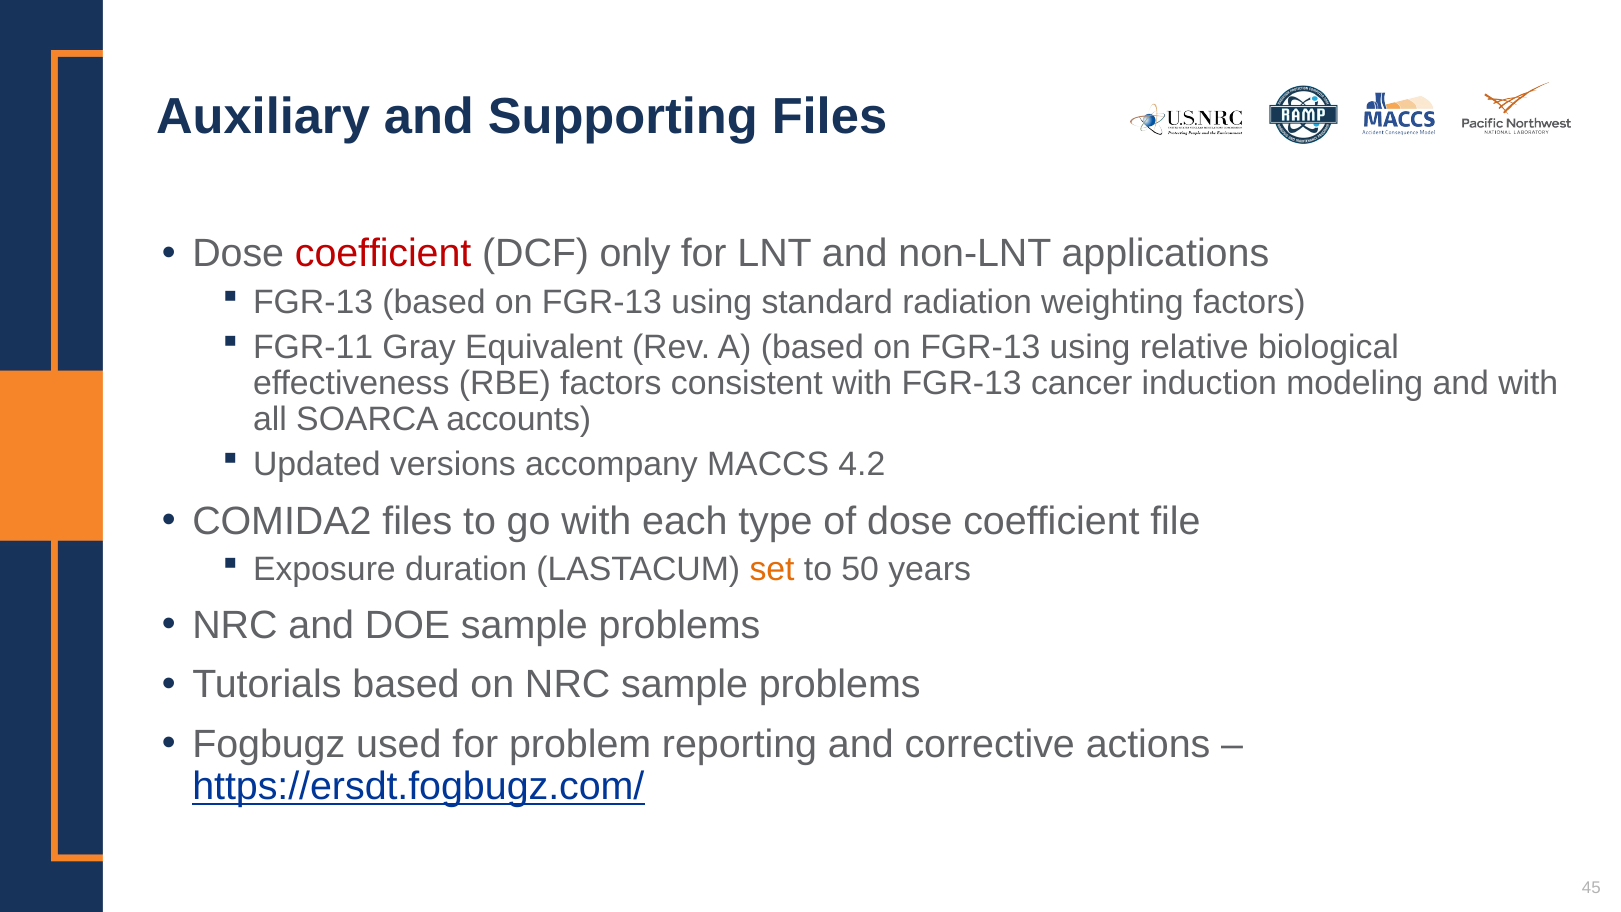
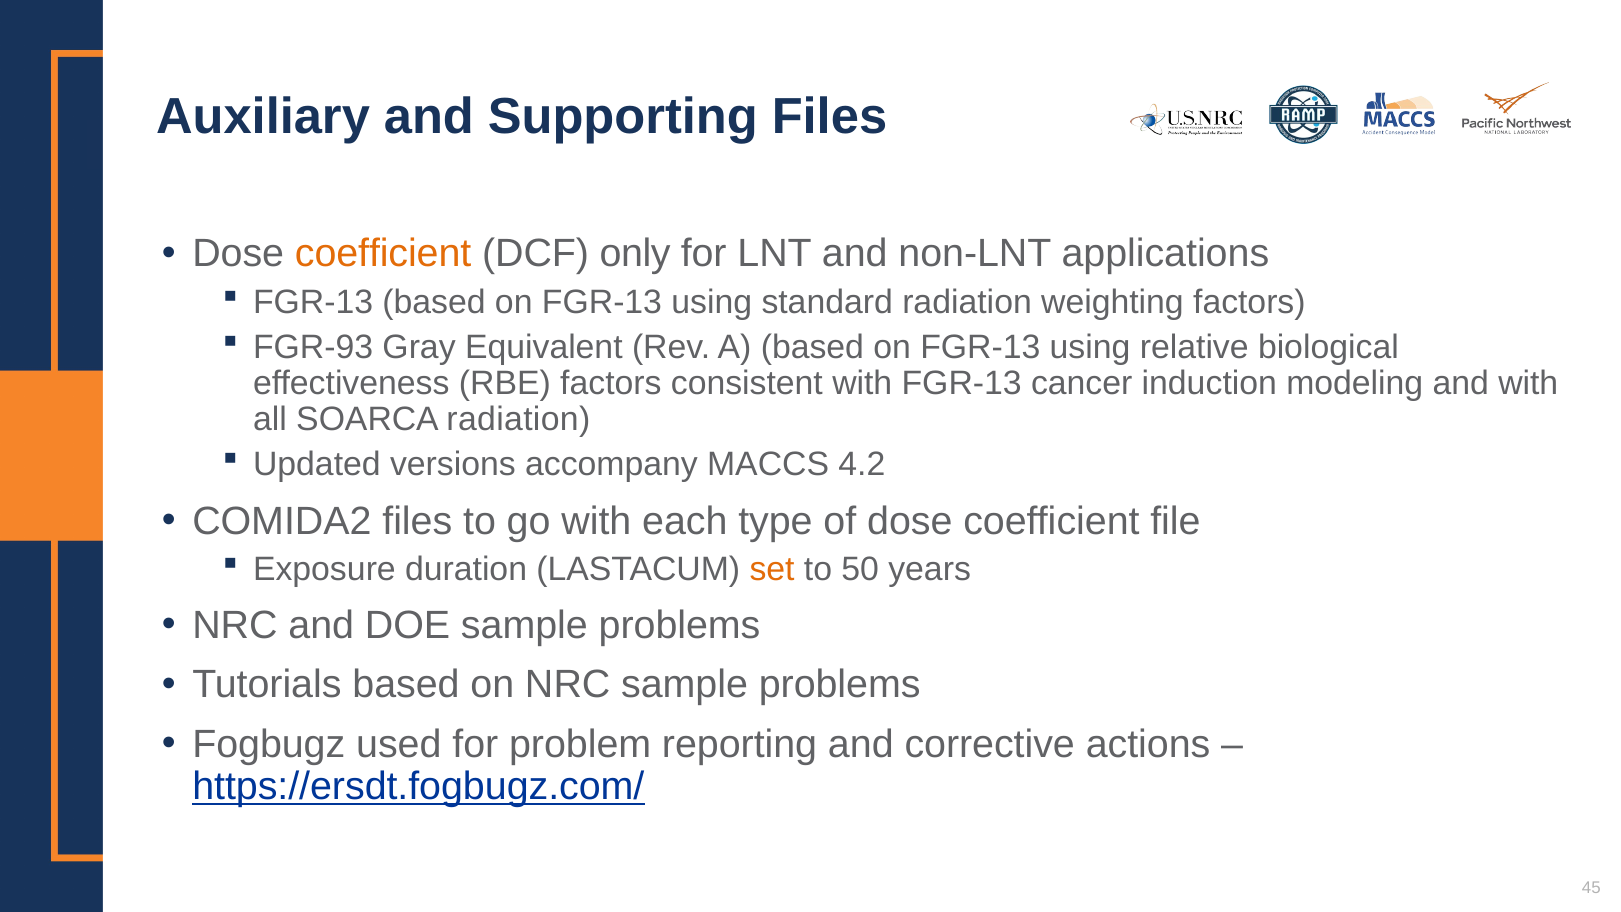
coefficient at (383, 254) colour: red -> orange
FGR-11: FGR-11 -> FGR-93
SOARCA accounts: accounts -> radiation
